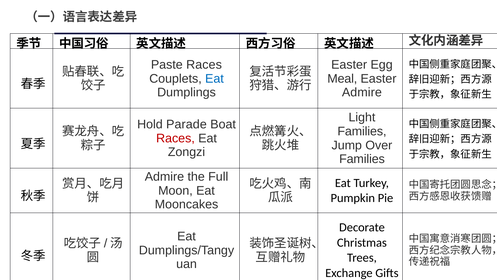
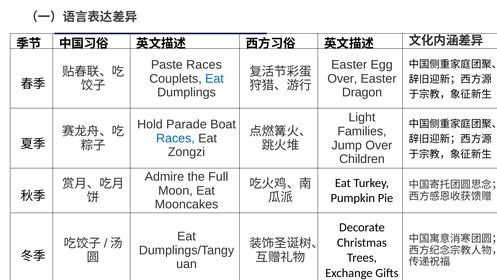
Meal at (342, 78): Meal -> Over
Admire at (362, 92): Admire -> Dragon
Races at (175, 138) colour: red -> blue
Families at (362, 159): Families -> Children
